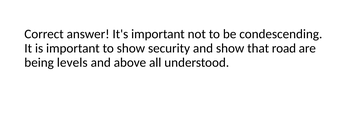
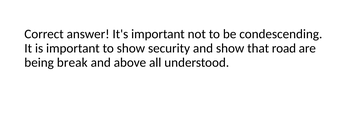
levels: levels -> break
